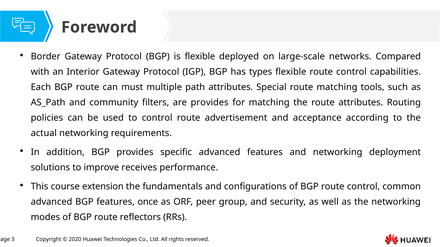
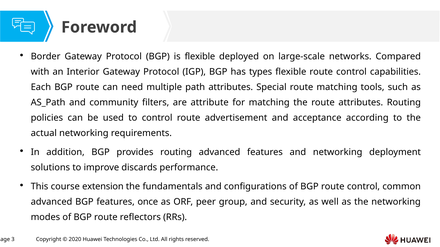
must: must -> need
are provides: provides -> attribute
provides specific: specific -> routing
receives: receives -> discards
